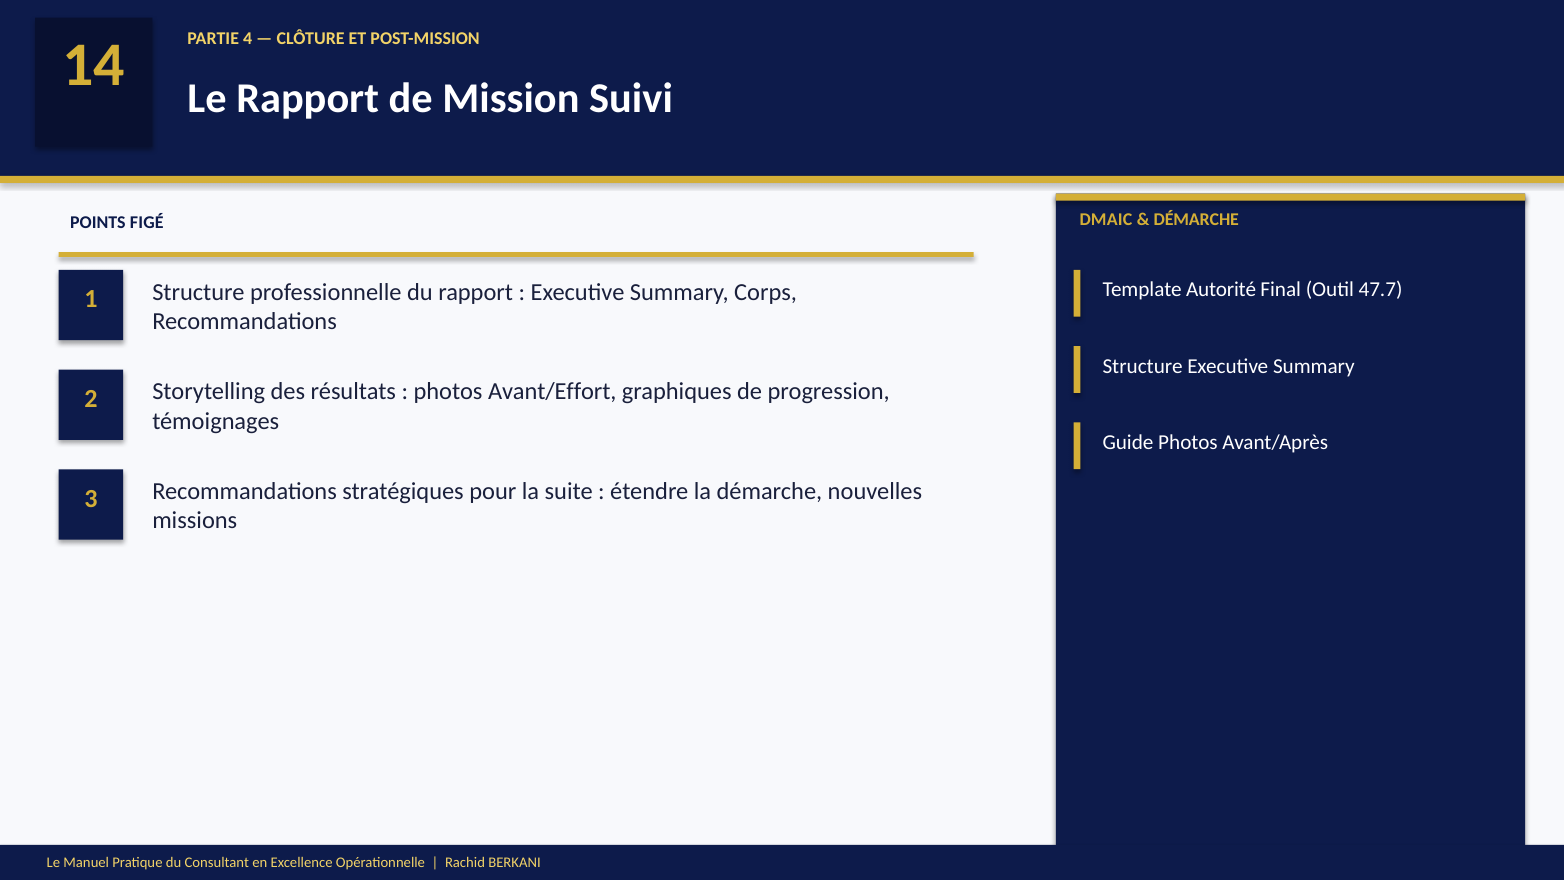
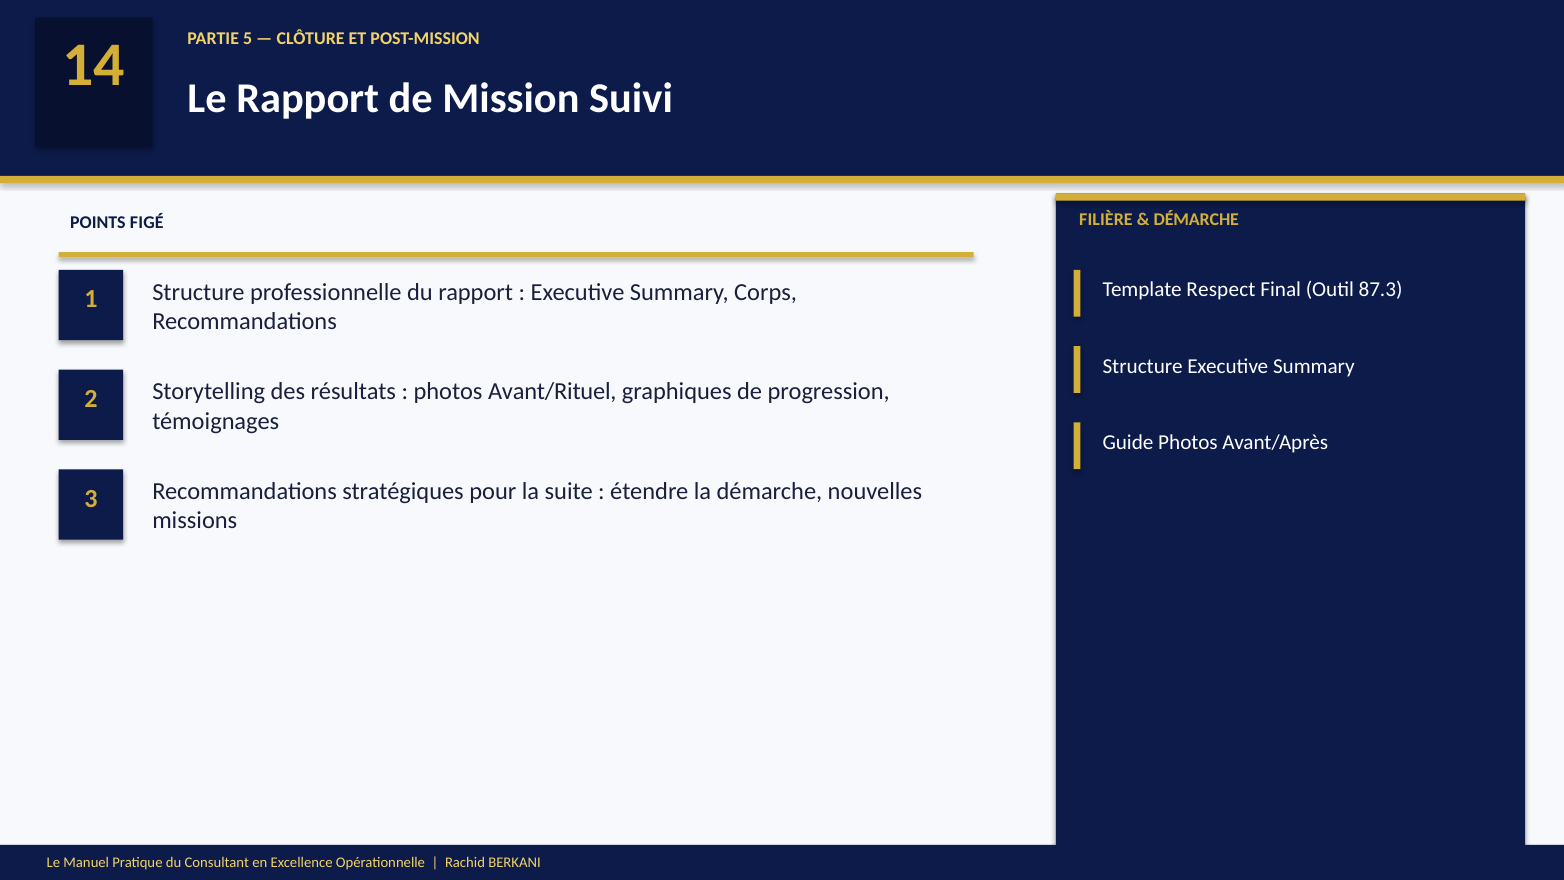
4: 4 -> 5
DMAIC: DMAIC -> FILIÈRE
Autorité: Autorité -> Respect
47.7: 47.7 -> 87.3
Avant/Effort: Avant/Effort -> Avant/Rituel
